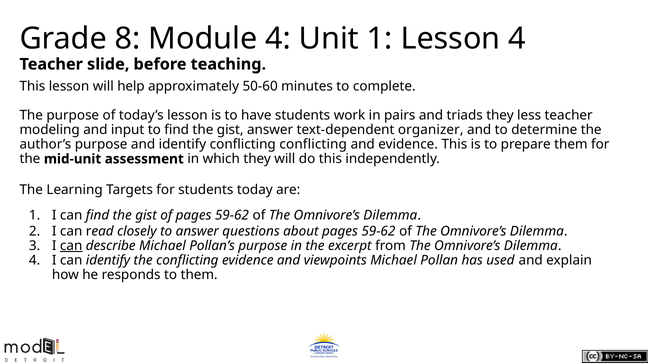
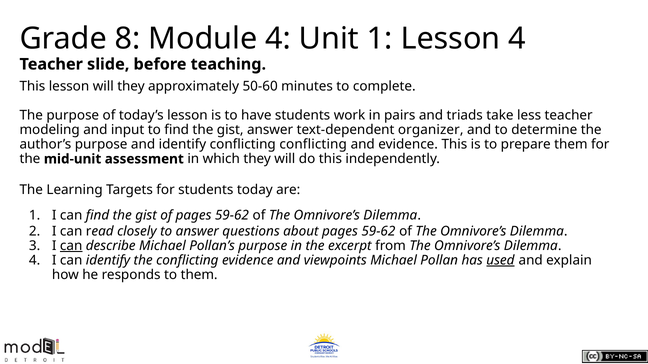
will help: help -> they
triads they: they -> take
used underline: none -> present
